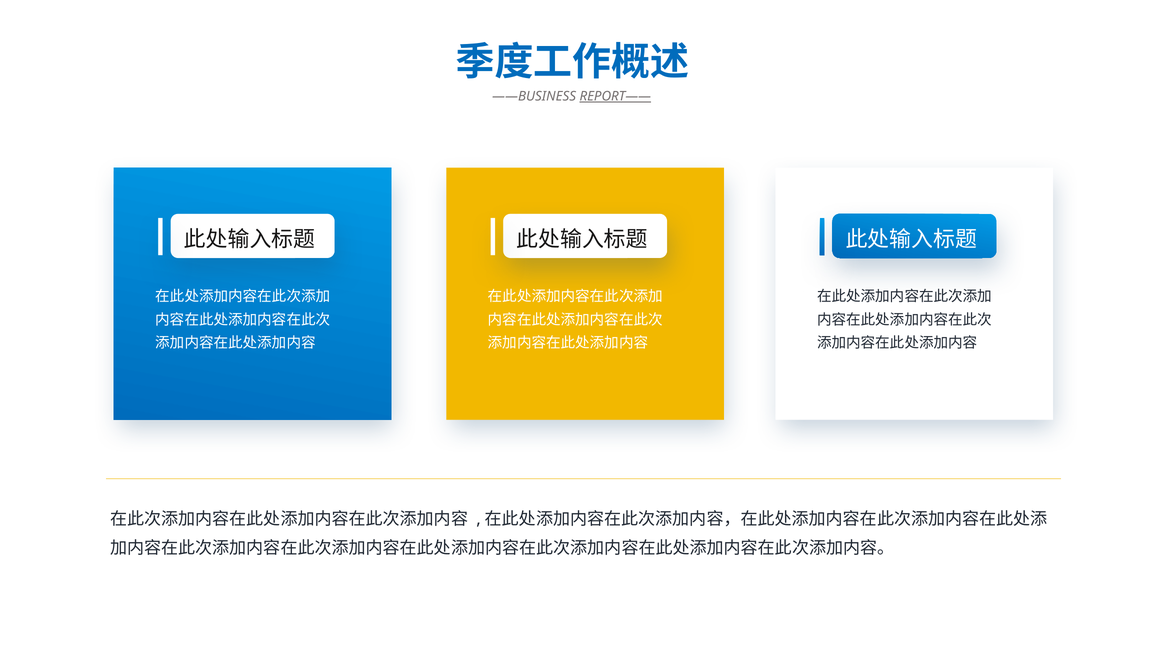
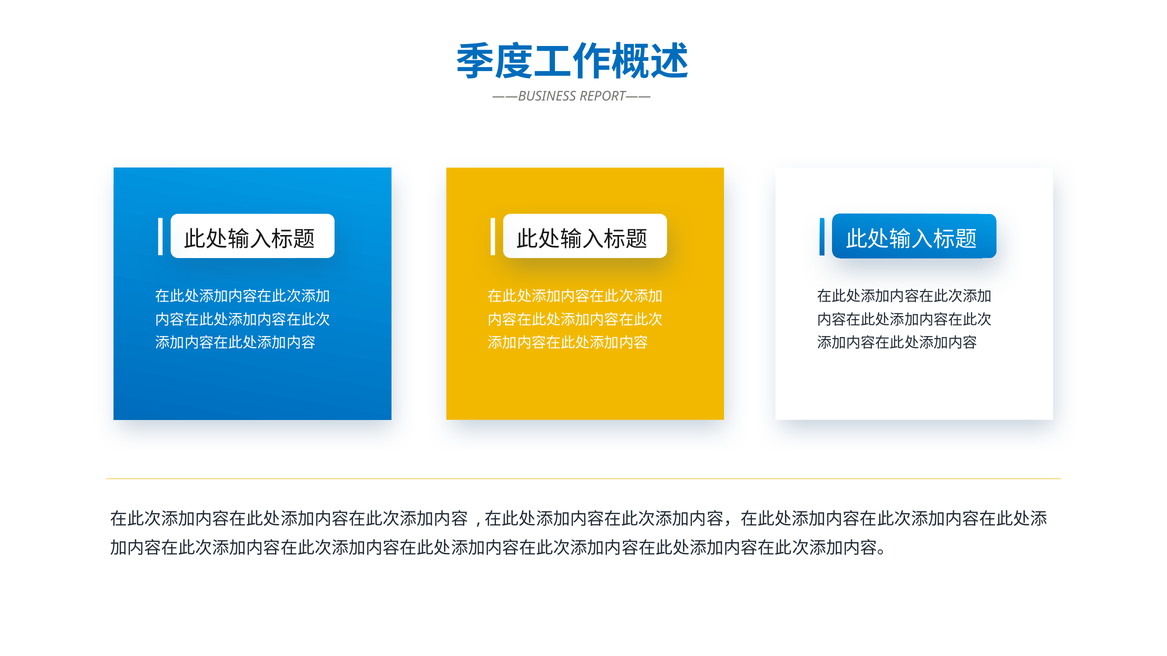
REPORT—— underline: present -> none
